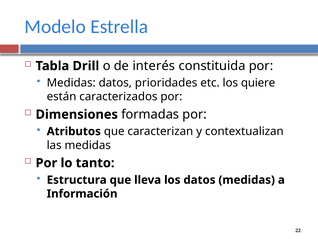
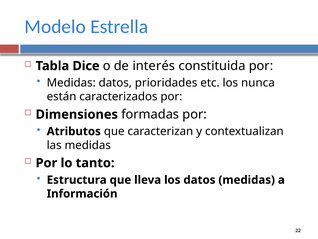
Drill: Drill -> Dice
quiere: quiere -> nunca
